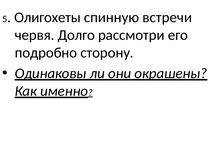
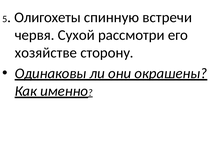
Долго: Долго -> Сухой
подробно: подробно -> хозяйстве
